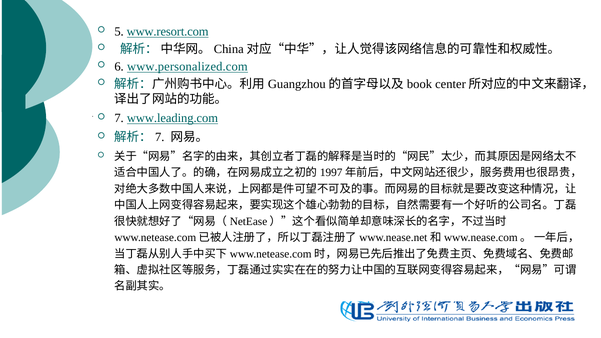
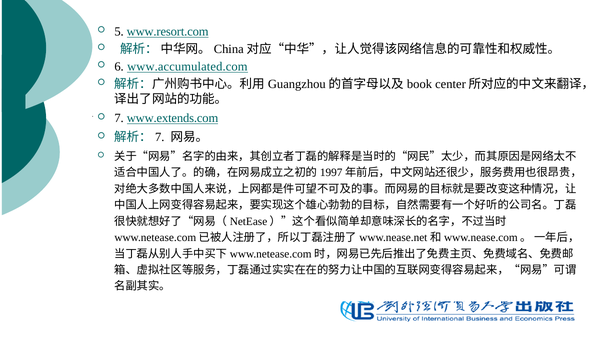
www.personalized.com: www.personalized.com -> www.accumulated.com
www.leading.com: www.leading.com -> www.extends.com
